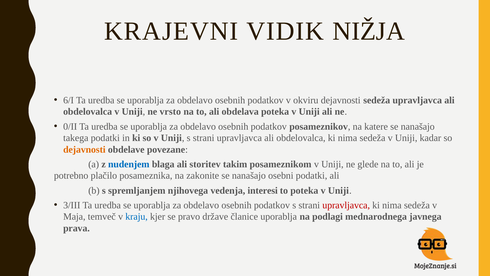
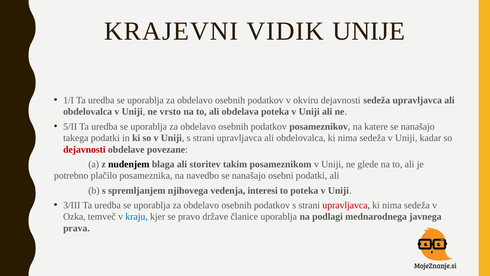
NIŽJA: NIŽJA -> UNIJE
6/I: 6/I -> 1/I
0/II: 0/II -> 5/II
dejavnosti at (84, 149) colour: orange -> red
nudenjem colour: blue -> black
zakonite: zakonite -> navedbo
Maja: Maja -> Ozka
